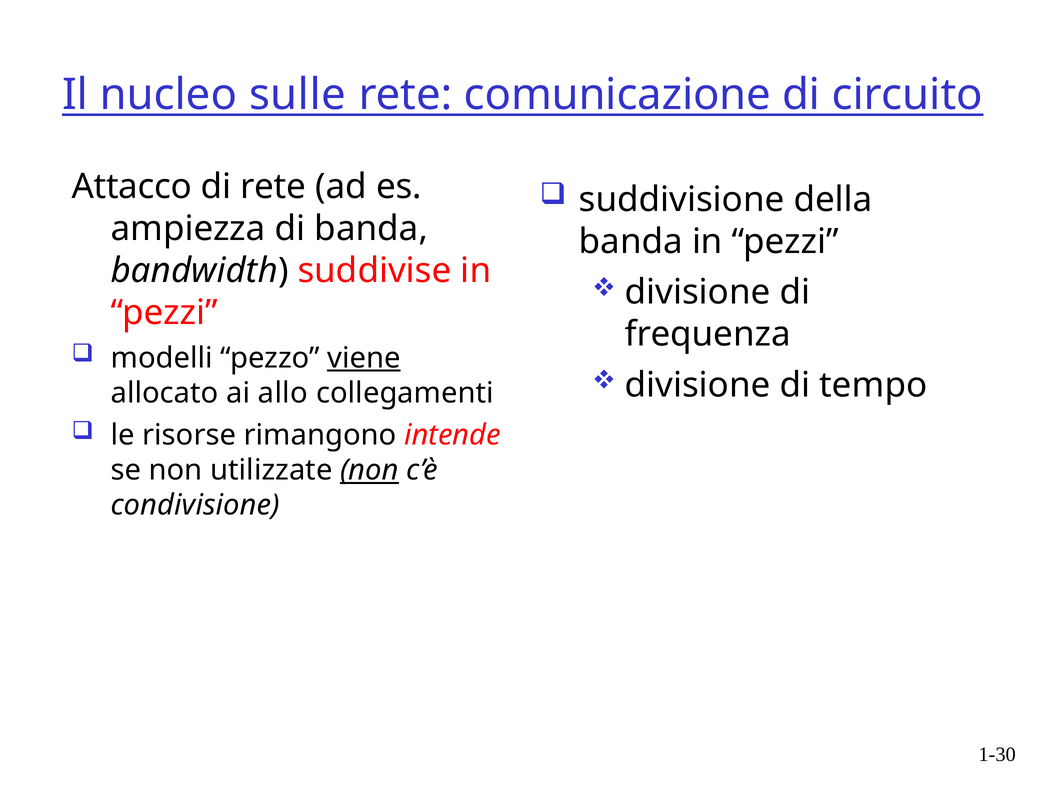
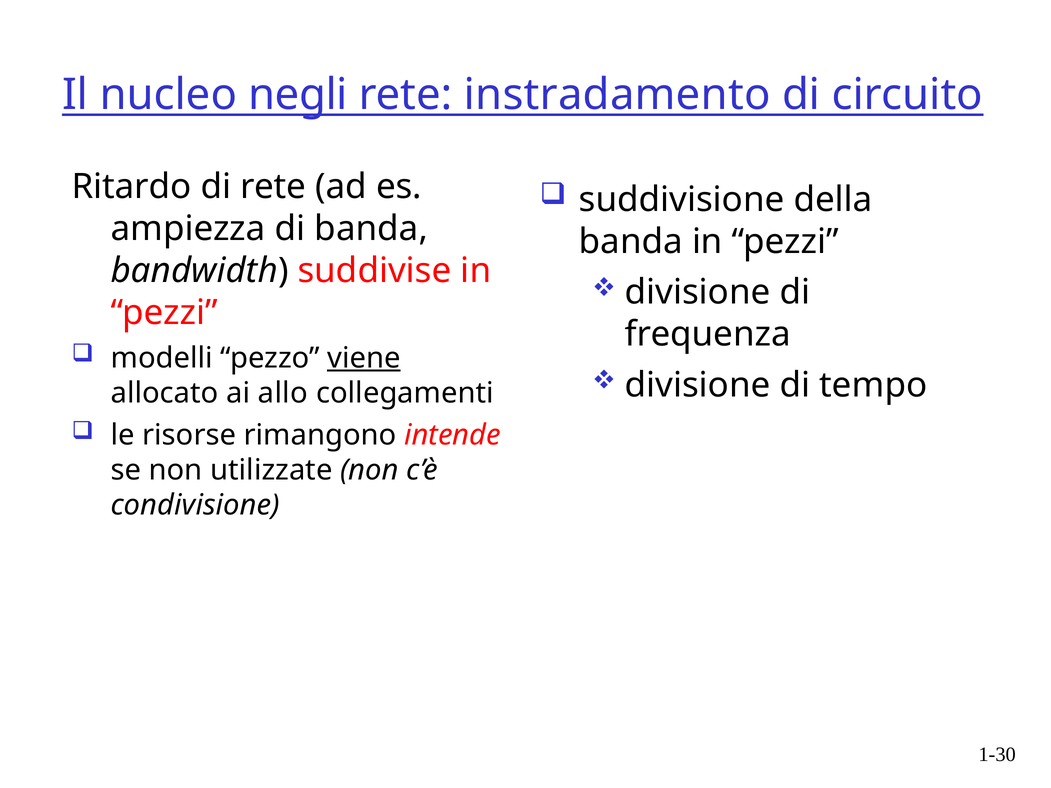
sulle: sulle -> negli
comunicazione: comunicazione -> instradamento
Attacco: Attacco -> Ritardo
non at (369, 470) underline: present -> none
